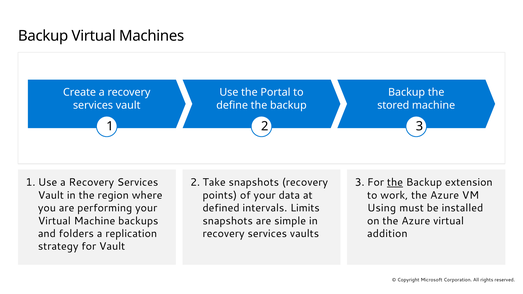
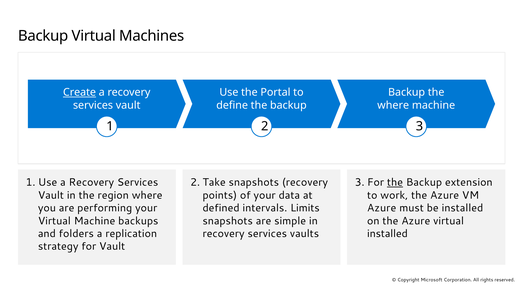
Create underline: none -> present
stored at (393, 105): stored -> where
Using at (382, 208): Using -> Azure
addition at (387, 234): addition -> installed
